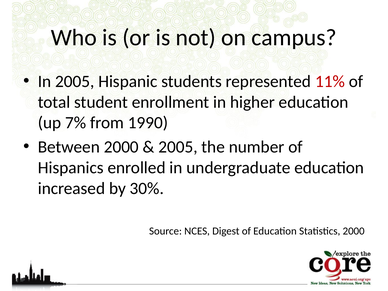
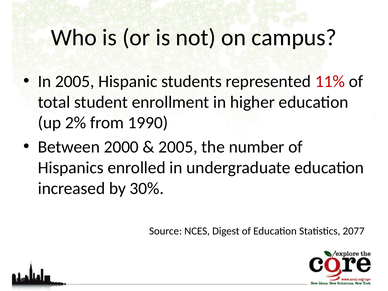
7%: 7% -> 2%
Statistics 2000: 2000 -> 2077
